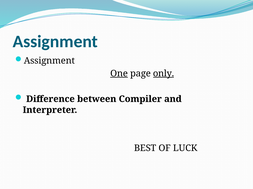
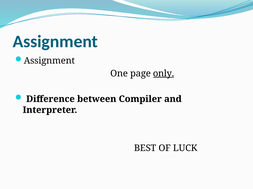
One underline: present -> none
